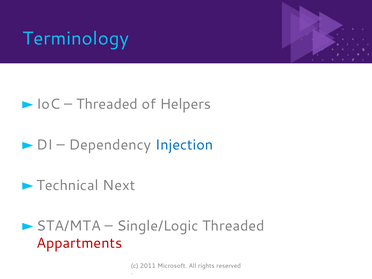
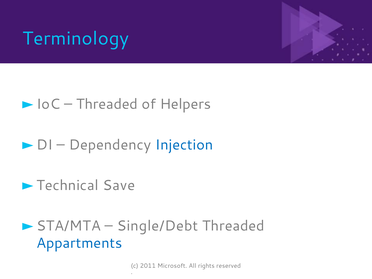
Next: Next -> Save
Single/Logic: Single/Logic -> Single/Debt
Appartments colour: red -> blue
